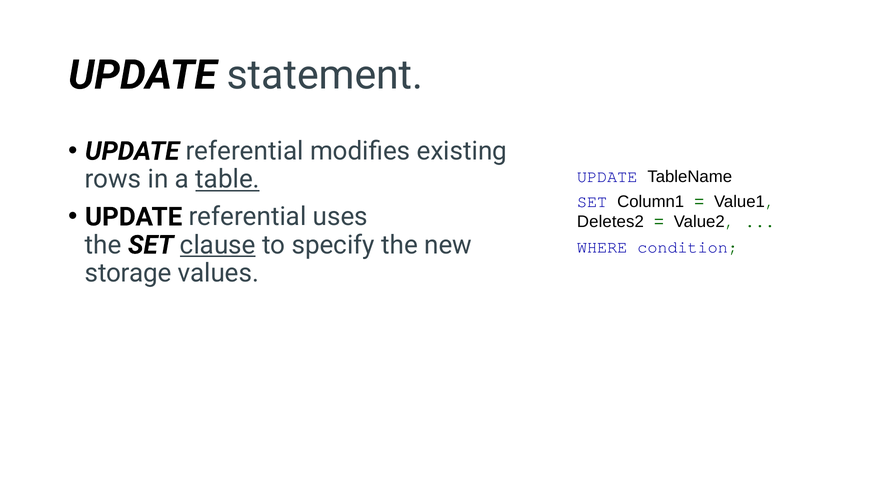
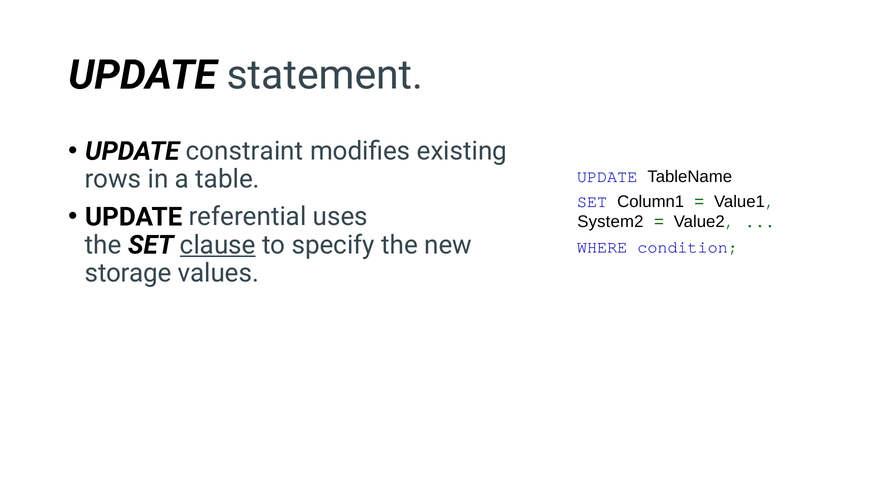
referential at (245, 151): referential -> constraint
table underline: present -> none
Deletes2: Deletes2 -> System2
